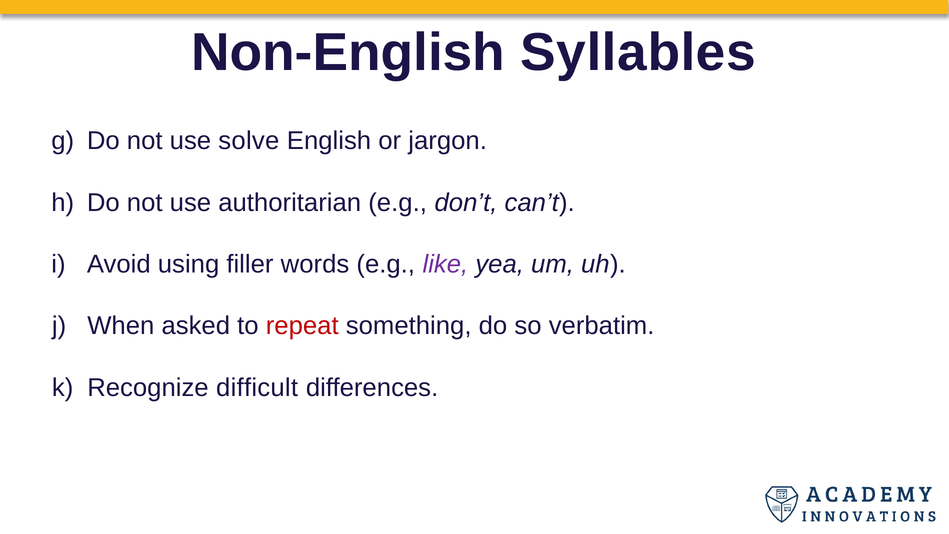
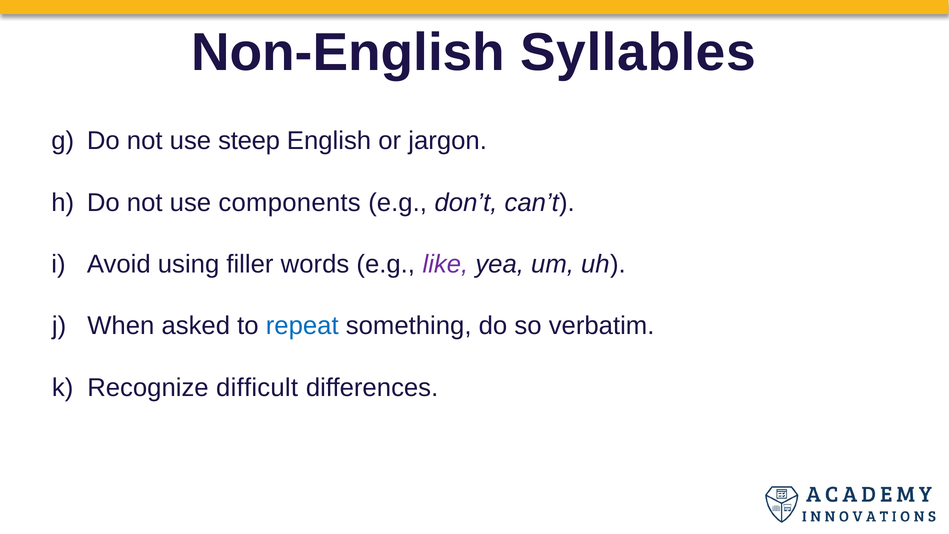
solve: solve -> steep
authoritarian: authoritarian -> components
repeat colour: red -> blue
